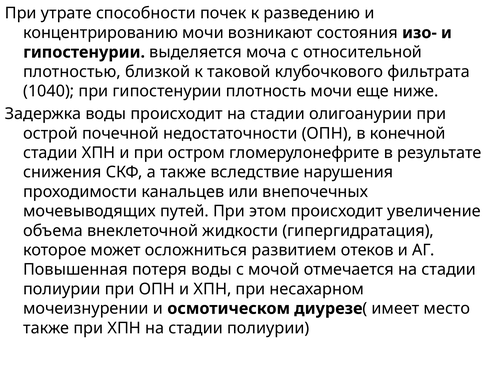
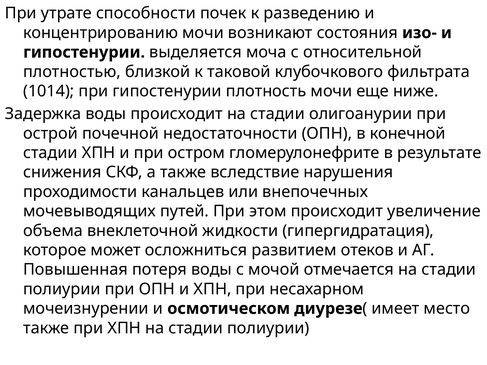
1040: 1040 -> 1014
